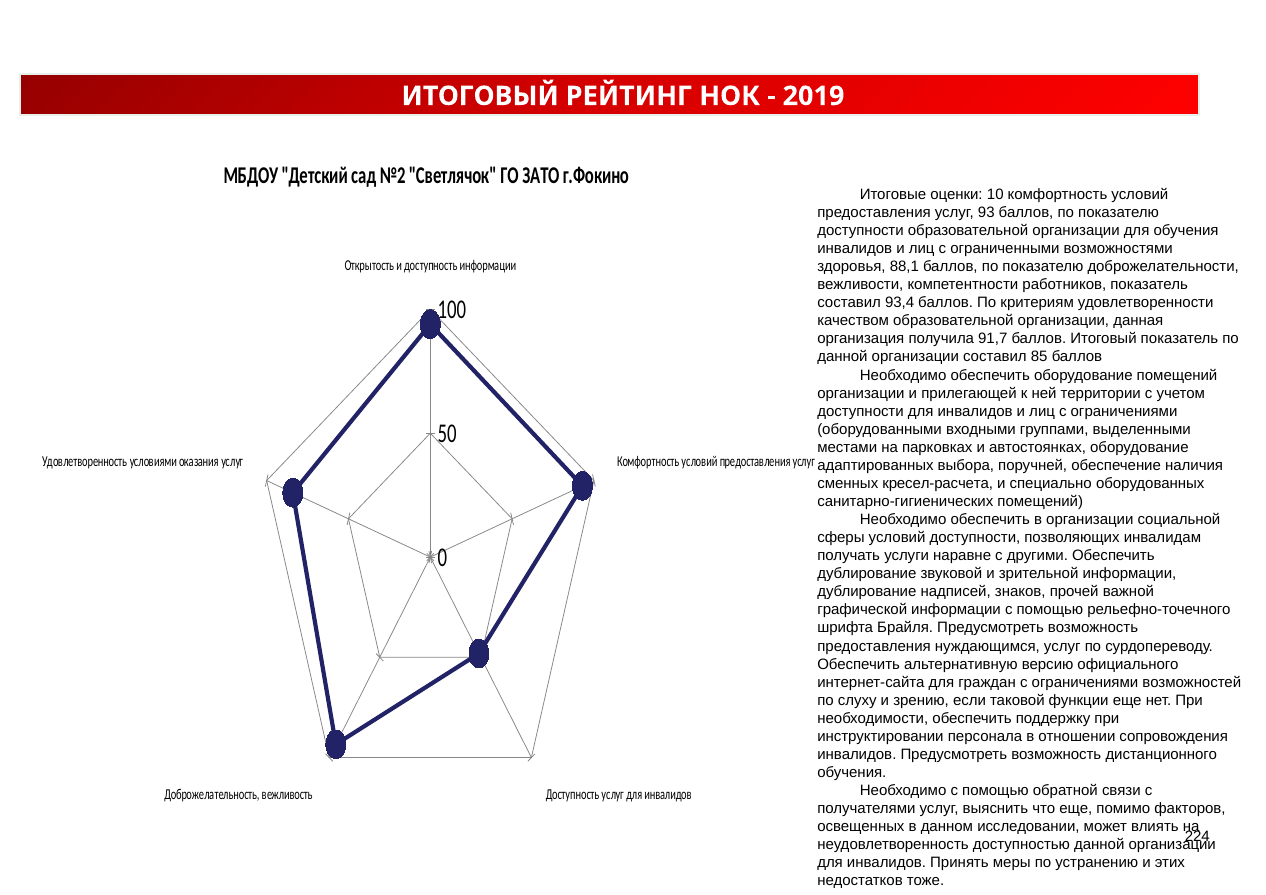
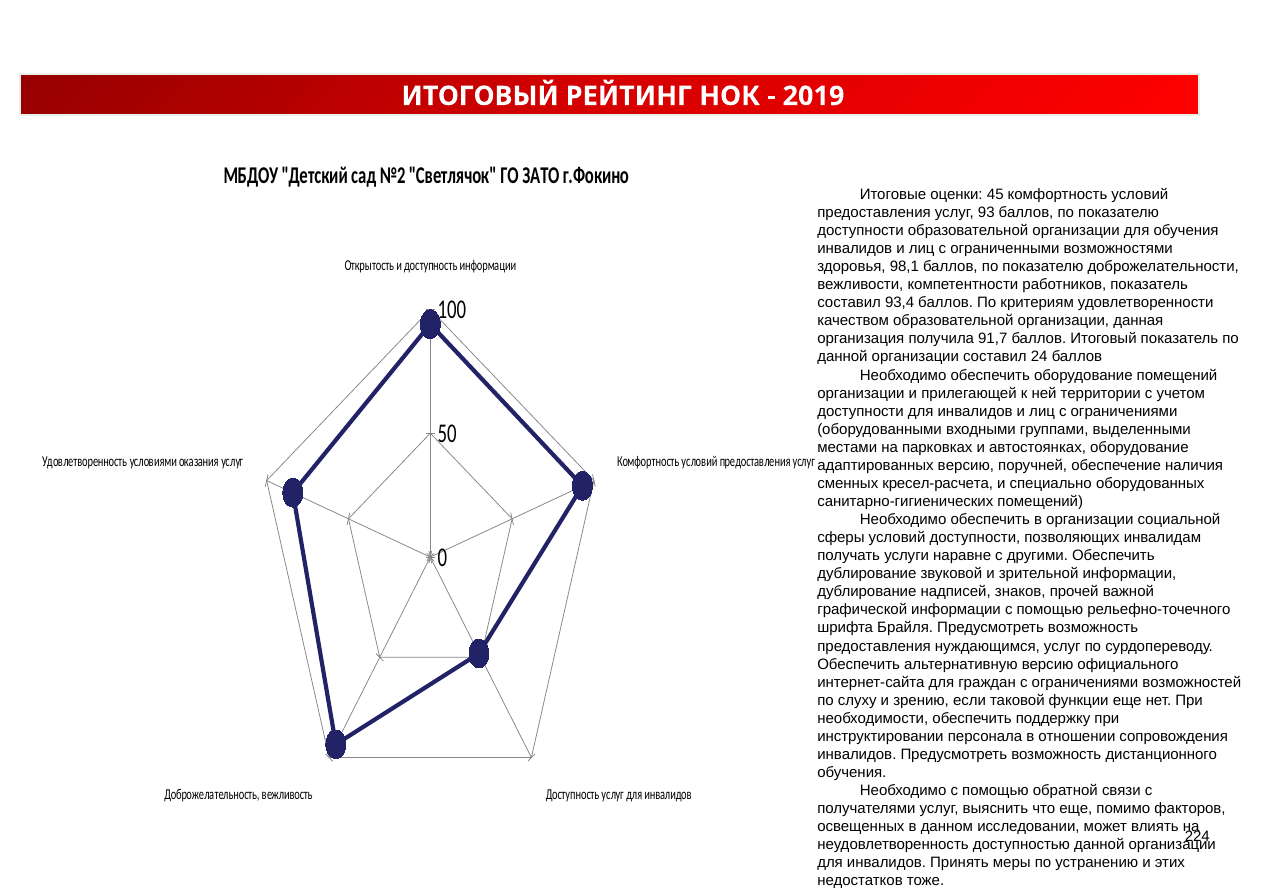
10: 10 -> 45
88,1: 88,1 -> 98,1
85: 85 -> 24
адаптированных выбора: выбора -> версию
